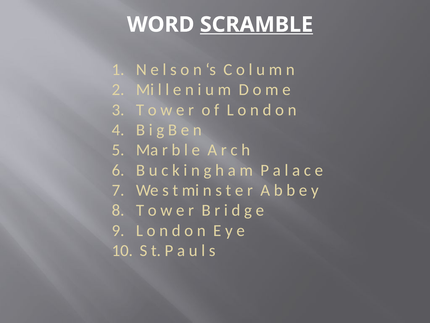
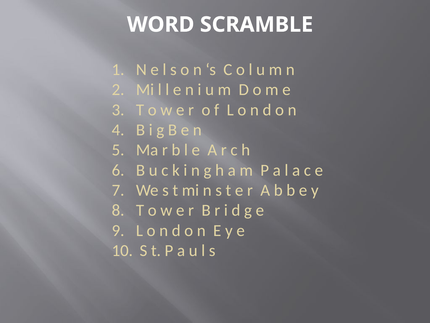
SCRAMBLE underline: present -> none
